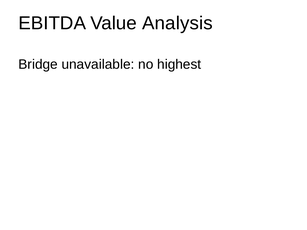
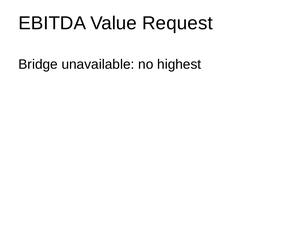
Analysis: Analysis -> Request
